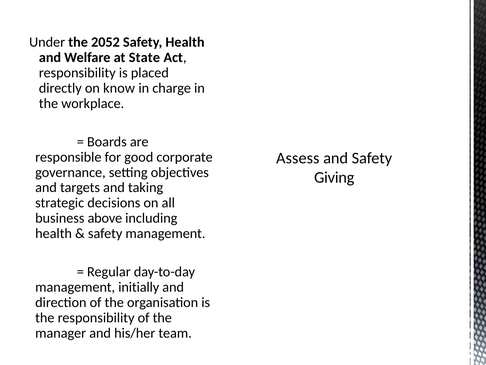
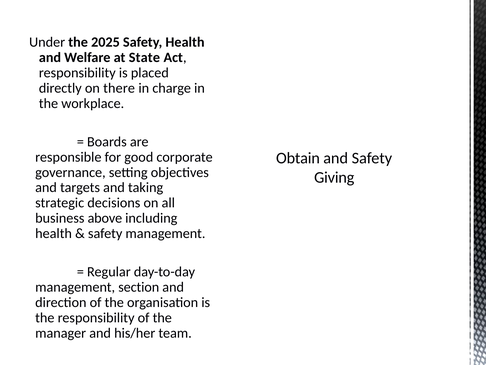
2052: 2052 -> 2025
know: know -> there
Assess: Assess -> Obtain
initially: initially -> section
